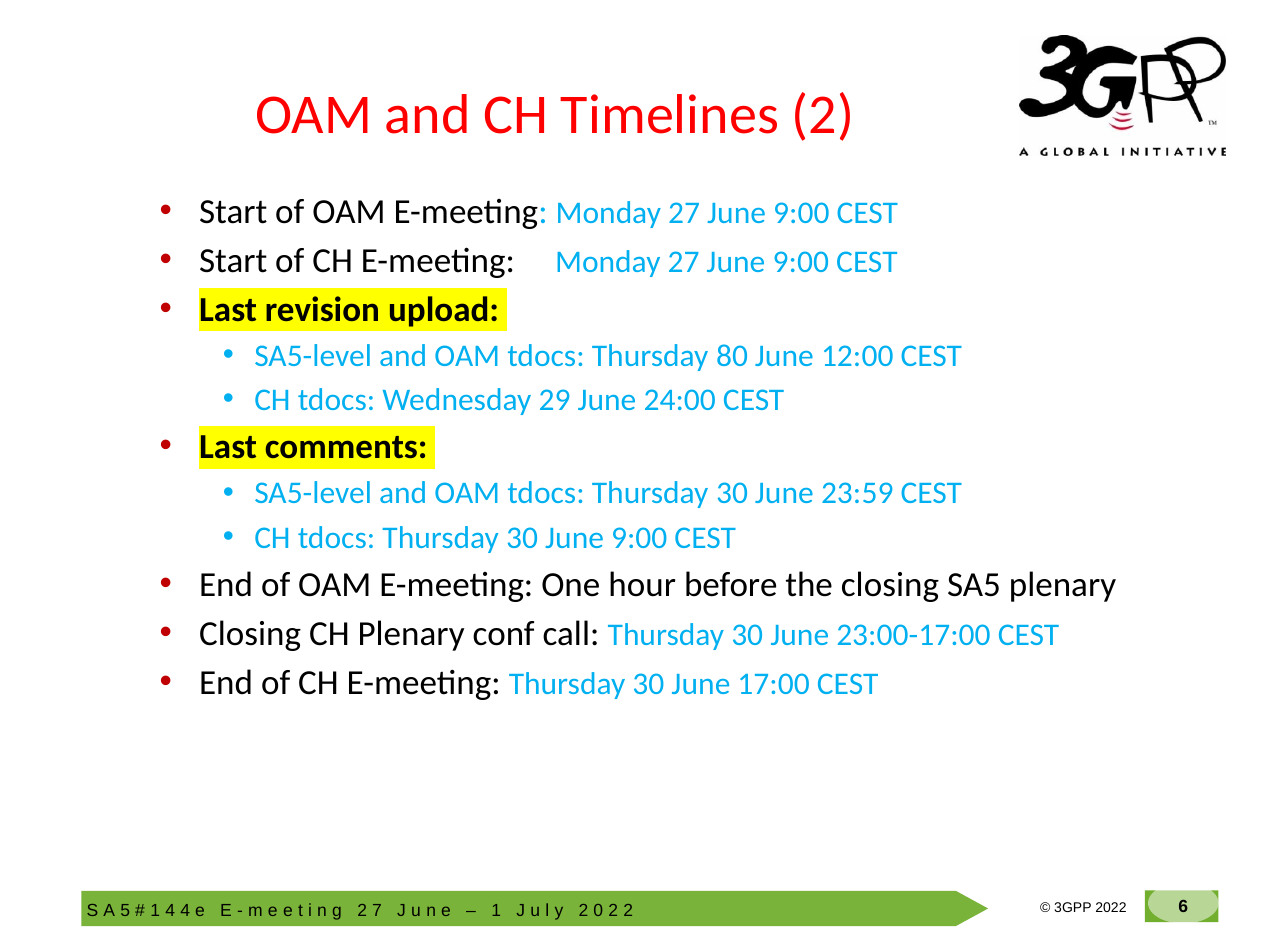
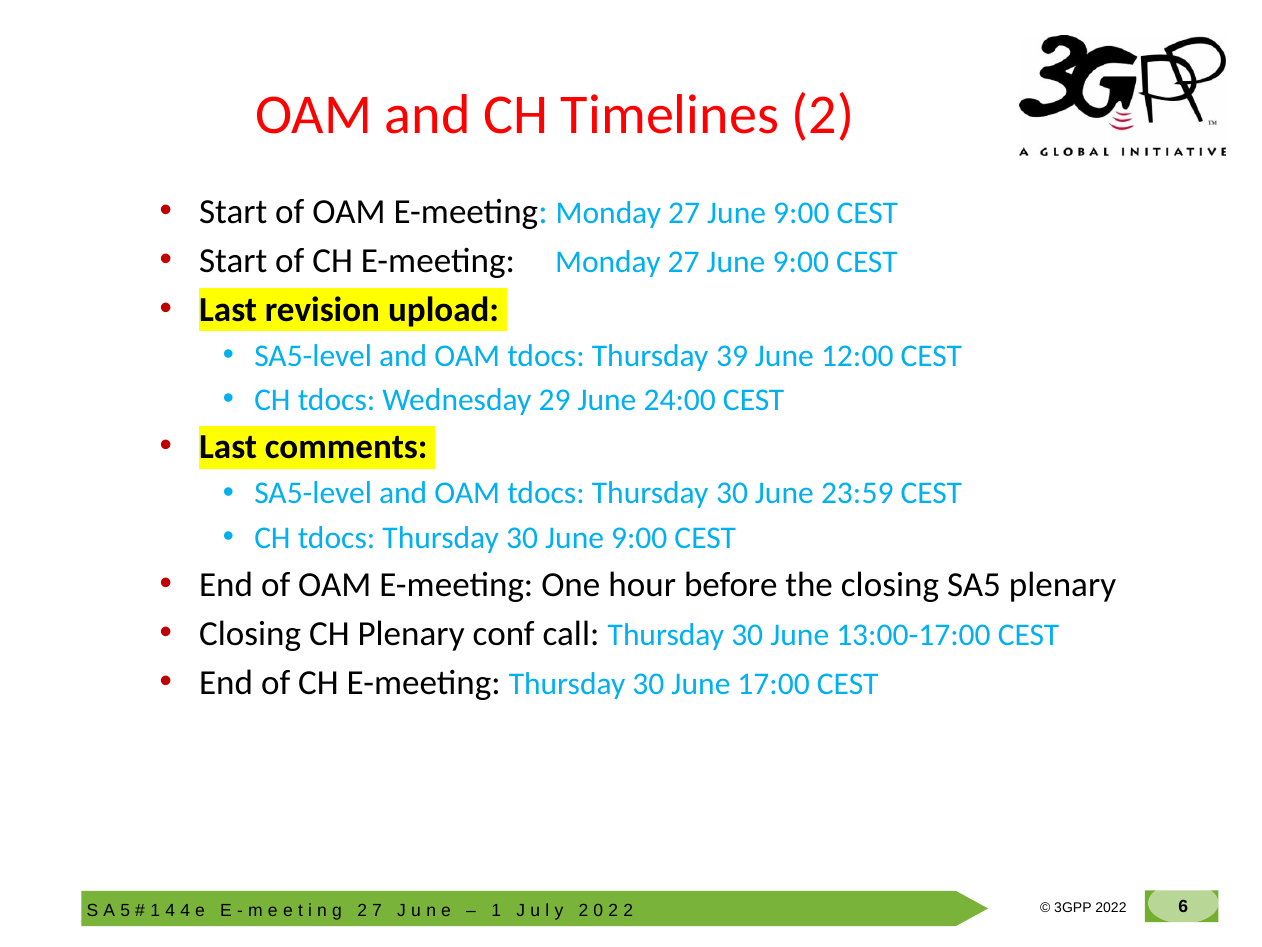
80: 80 -> 39
23:00-17:00: 23:00-17:00 -> 13:00-17:00
